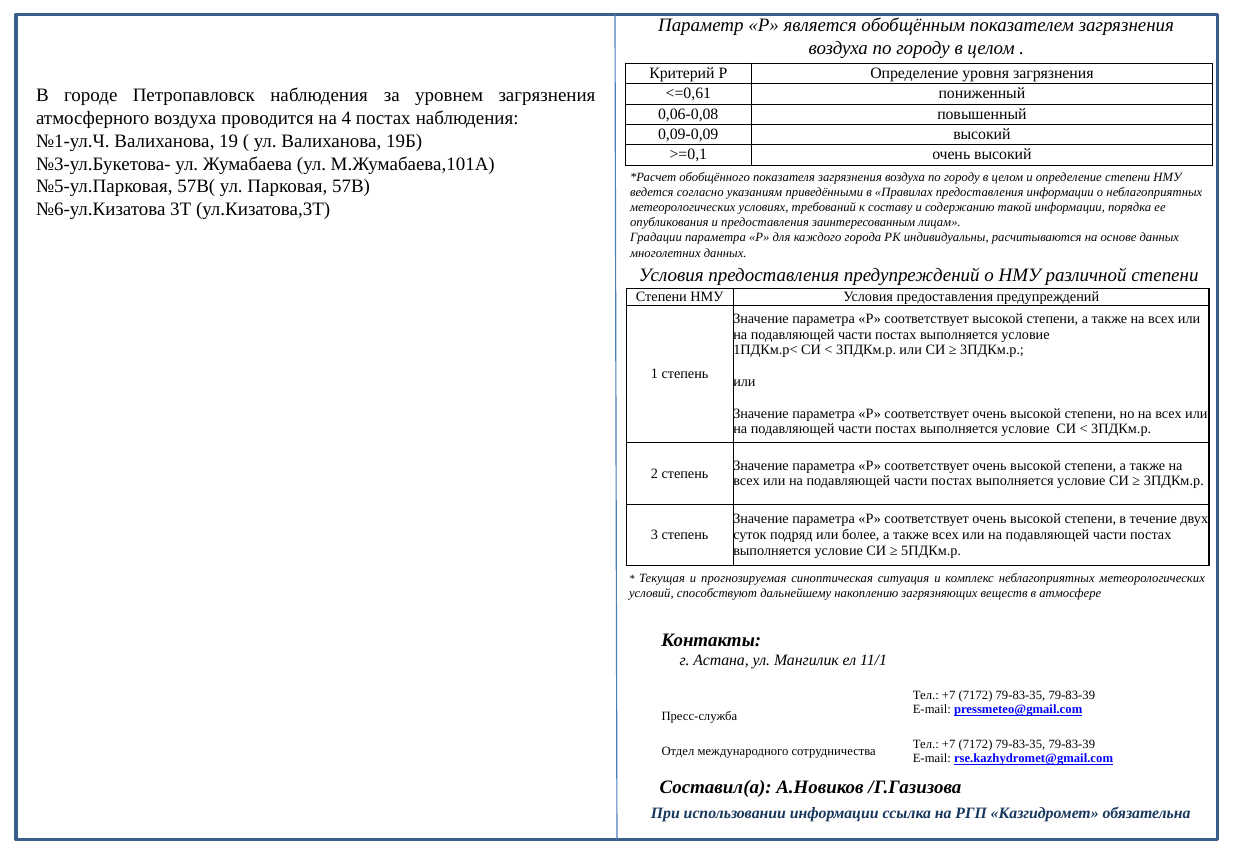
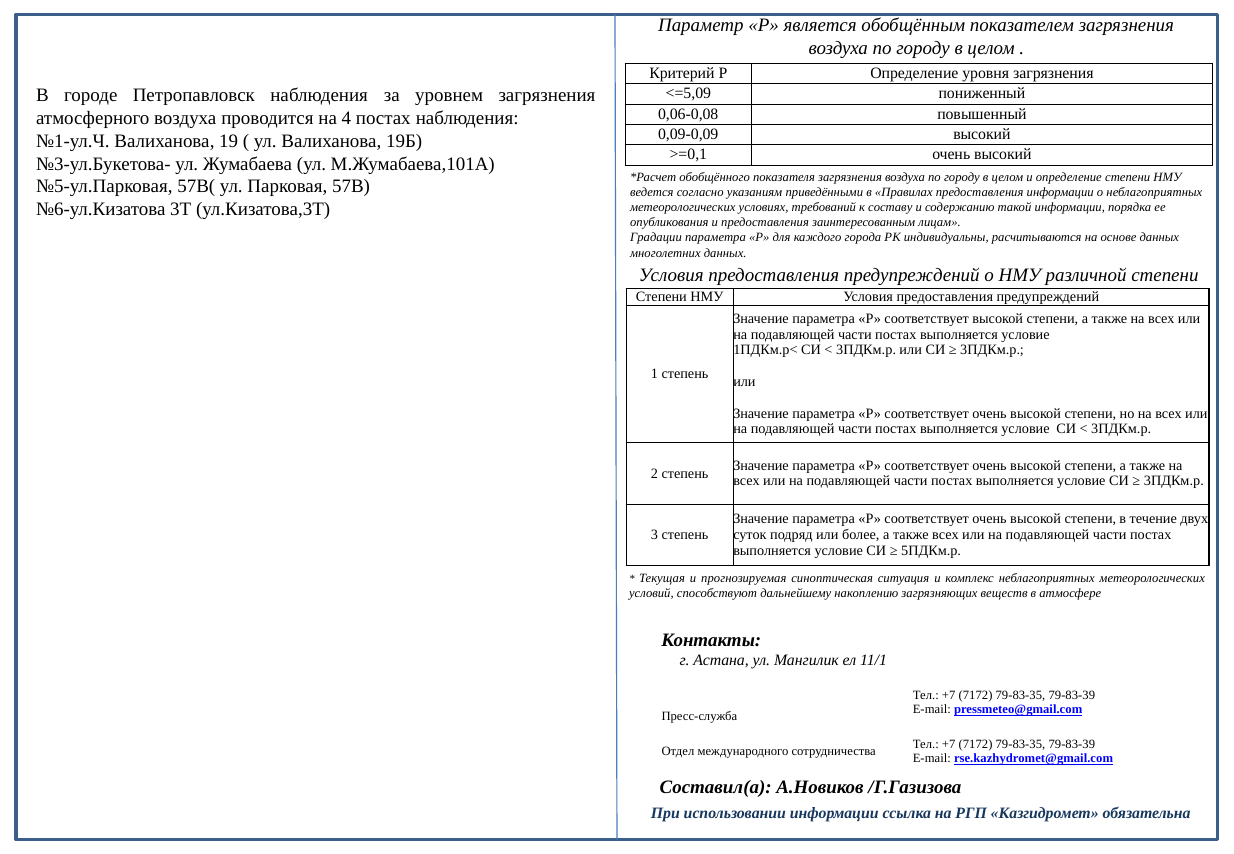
<=0,61: <=0,61 -> <=5,09
